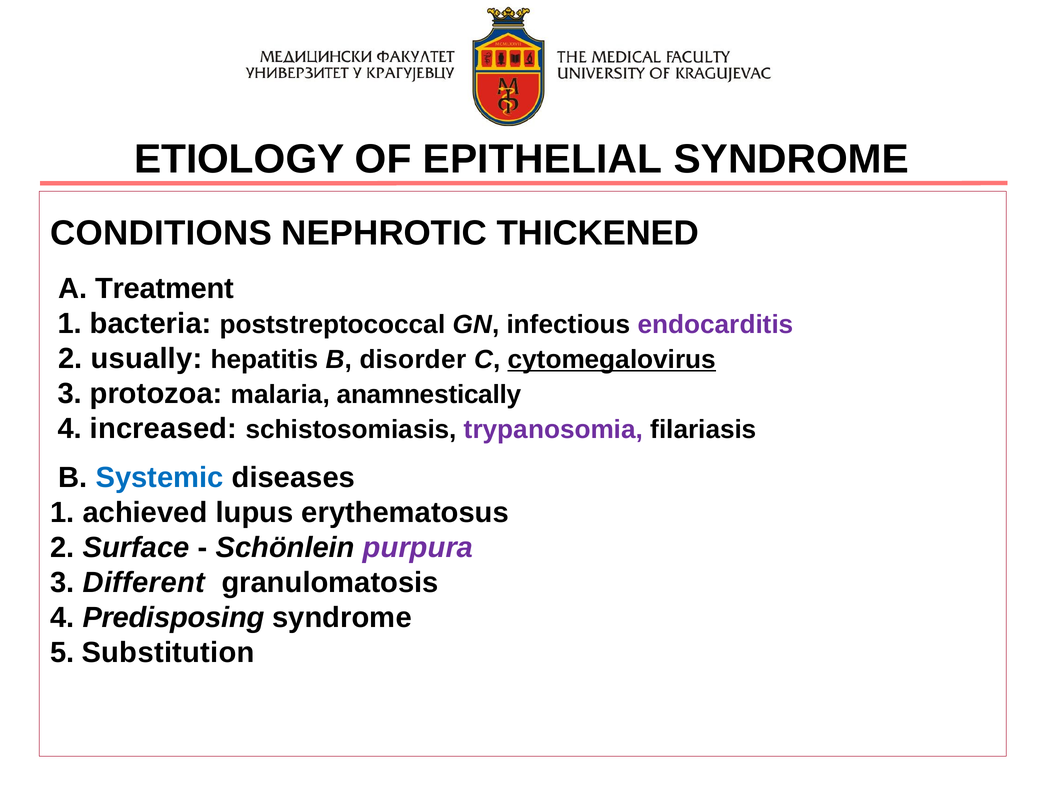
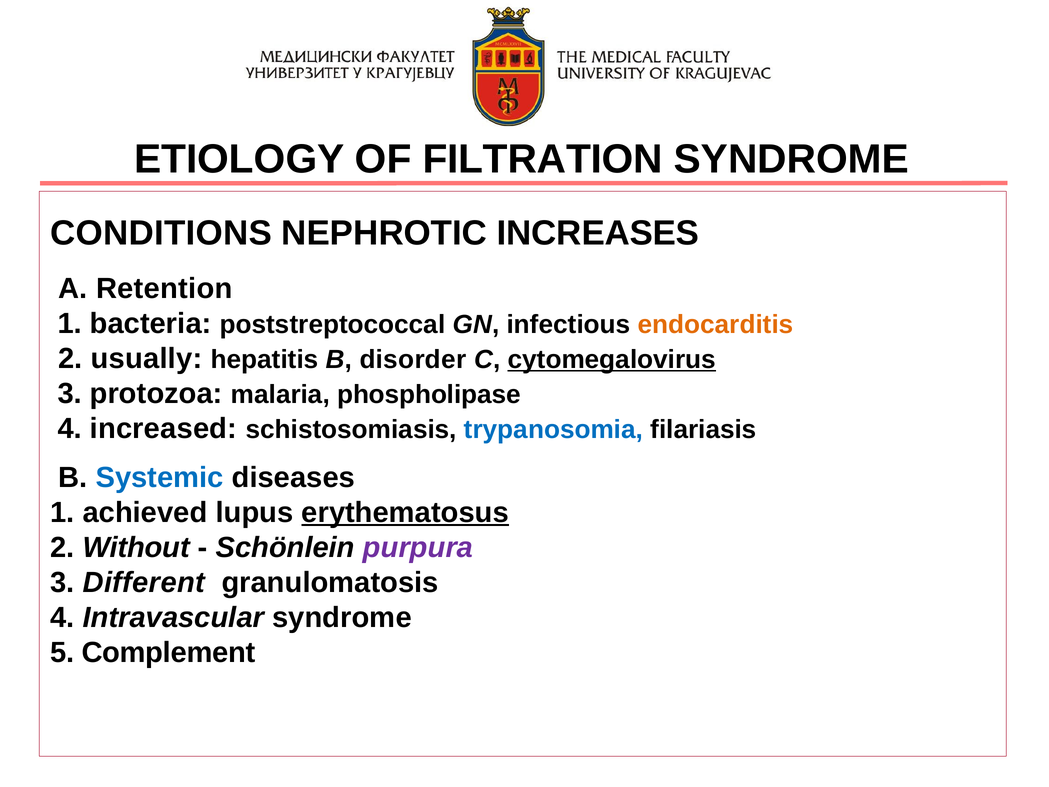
EPITHELIAL: EPITHELIAL -> FILTRATION
THICKENED: THICKENED -> INCREASES
Treatment: Treatment -> Retention
endocarditis colour: purple -> orange
anamnestically: anamnestically -> phospholipase
trypanosomia colour: purple -> blue
erythematosus underline: none -> present
Surface: Surface -> Without
Predisposing: Predisposing -> Intravascular
Substitution: Substitution -> Complement
